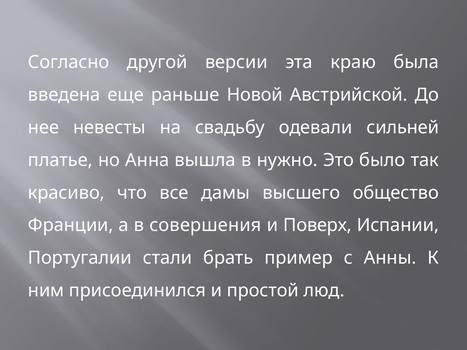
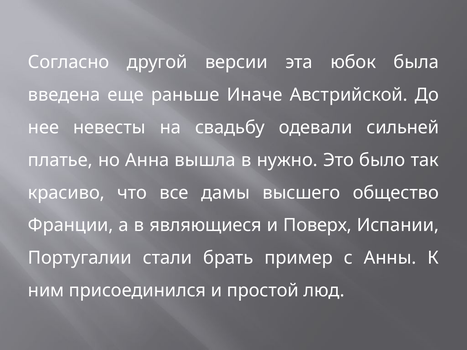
краю: краю -> юбок
Новой: Новой -> Иначе
совершения: совершения -> являющиеся
